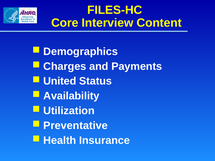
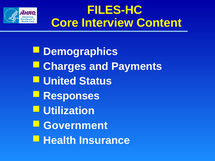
Availability: Availability -> Responses
Preventative: Preventative -> Government
